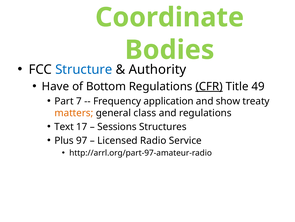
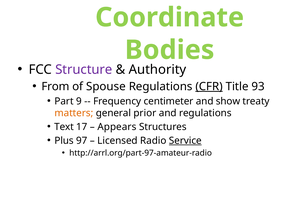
Structure colour: blue -> purple
Have: Have -> From
Bottom: Bottom -> Spouse
49: 49 -> 93
7: 7 -> 9
application: application -> centimeter
class: class -> prior
Sessions: Sessions -> Appears
Service underline: none -> present
